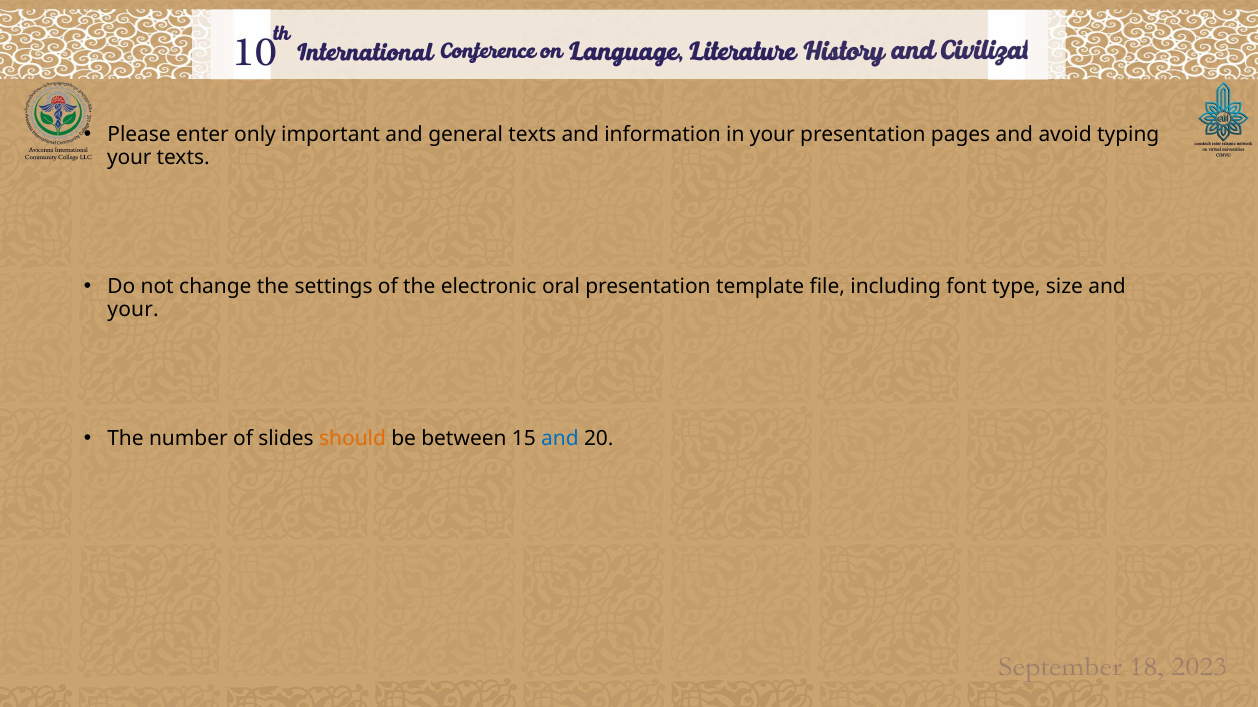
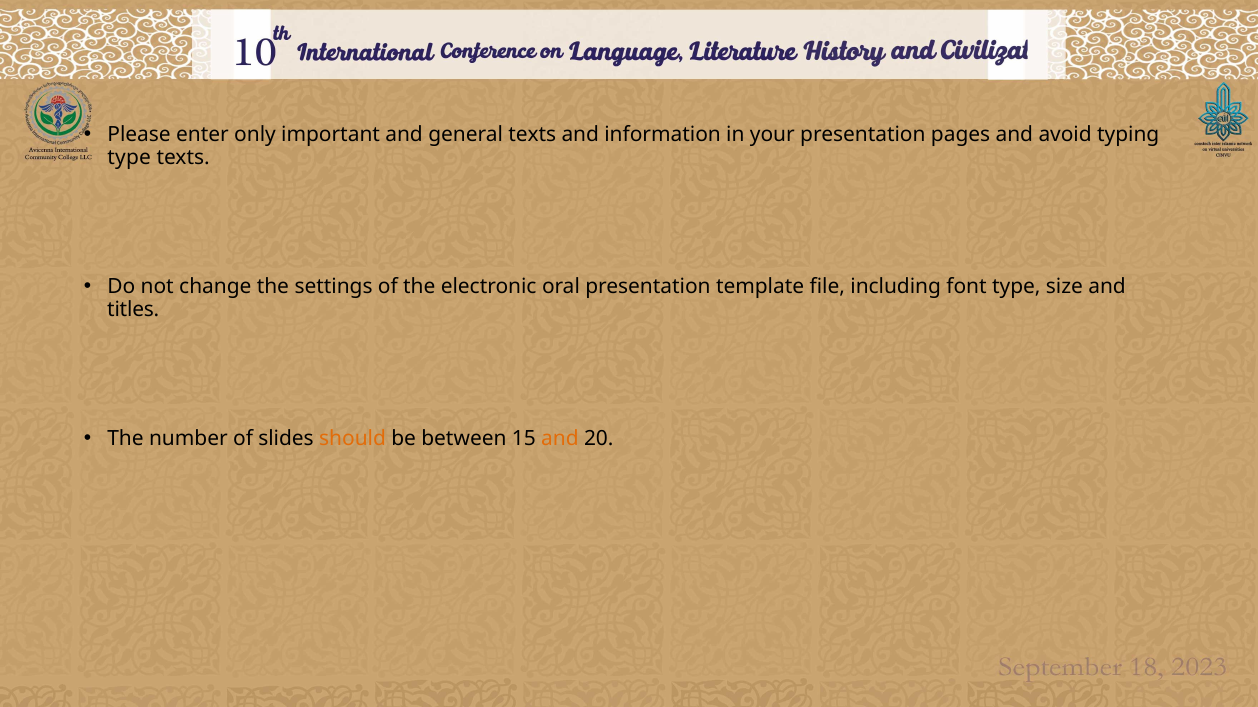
your at (129, 157): your -> type
your at (133, 309): your -> titles
and at (560, 439) colour: blue -> orange
